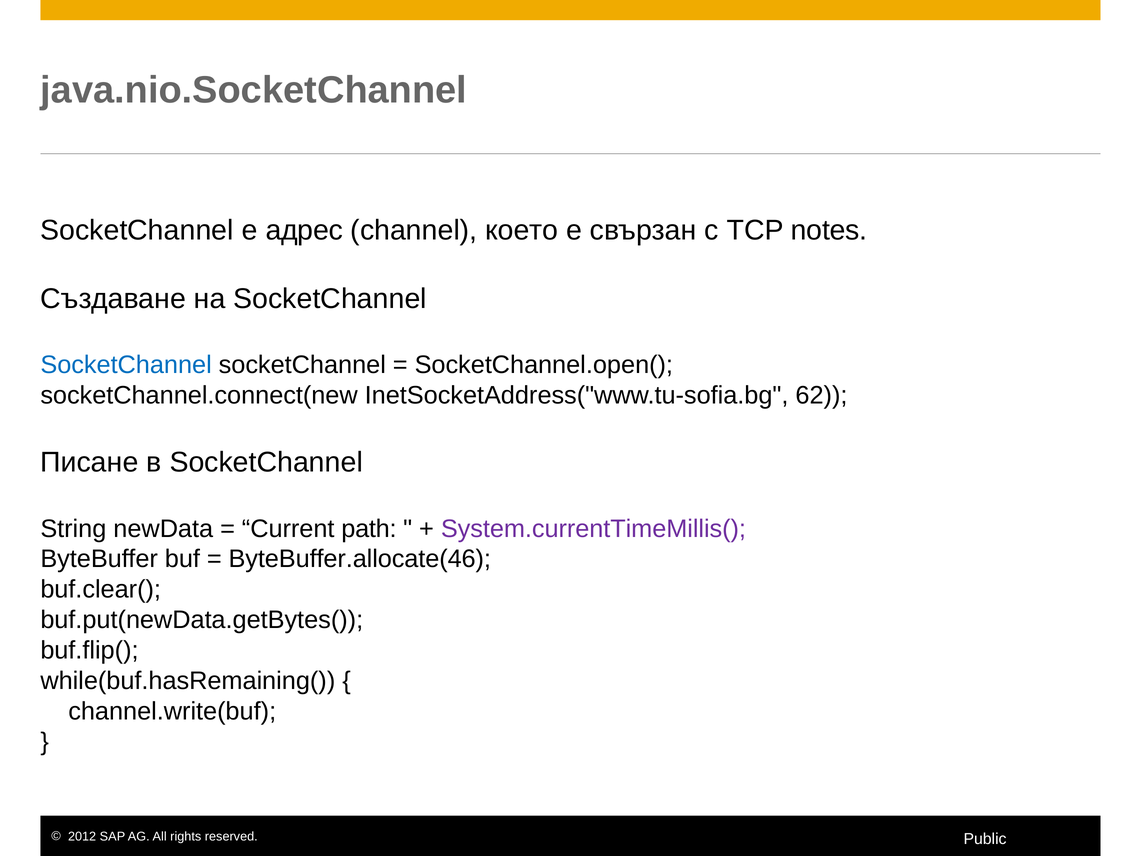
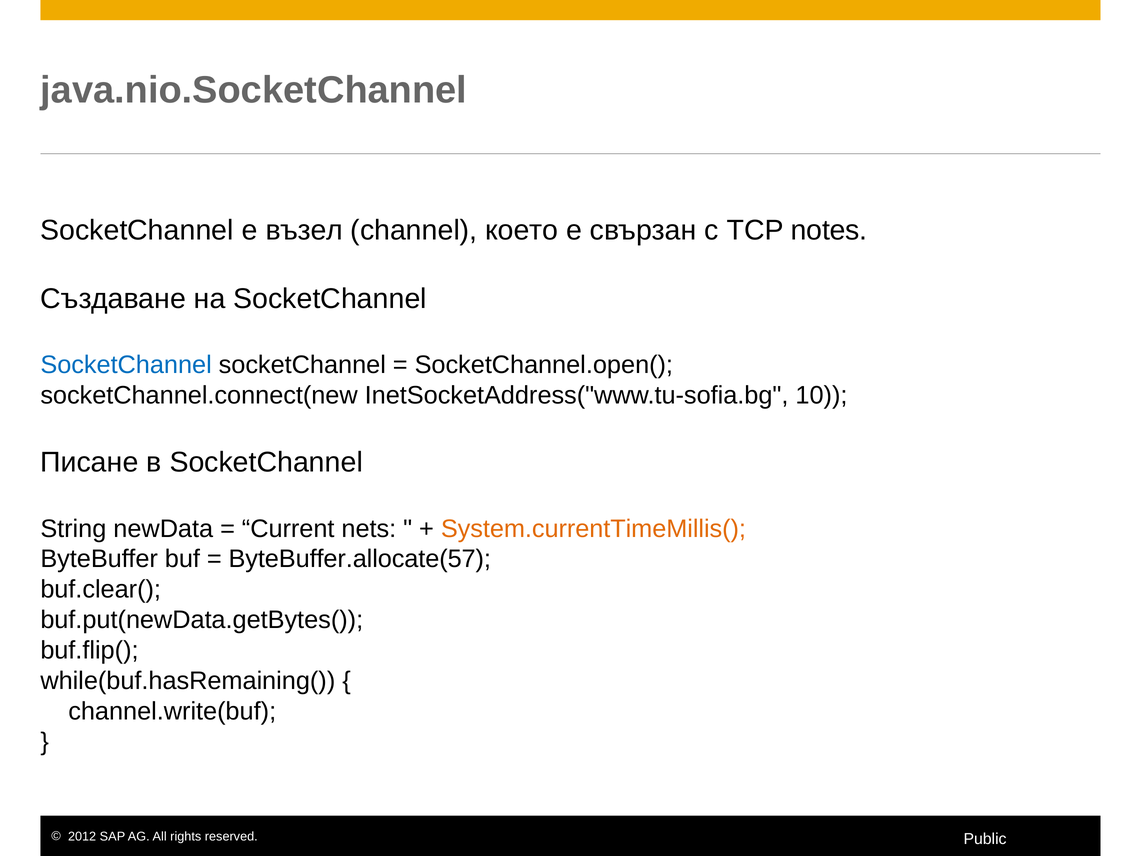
адрес: адрес -> възел
62: 62 -> 10
path: path -> nets
System.currentTimeMillis( colour: purple -> orange
ByteBuffer.allocate(46: ByteBuffer.allocate(46 -> ByteBuffer.allocate(57
